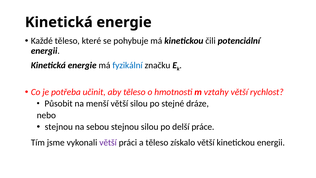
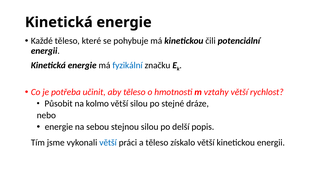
menší: menší -> kolmo
stejnou at (59, 127): stejnou -> energie
práce: práce -> popis
větší at (108, 142) colour: purple -> blue
